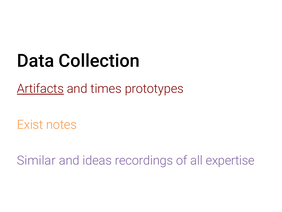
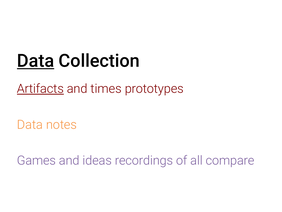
Data at (36, 61) underline: none -> present
Exist at (30, 124): Exist -> Data
Similar: Similar -> Games
expertise: expertise -> compare
